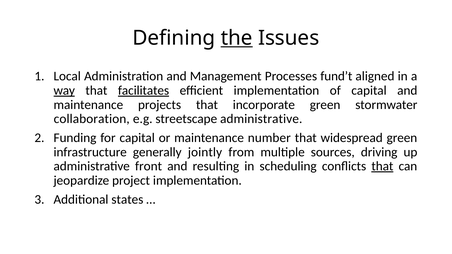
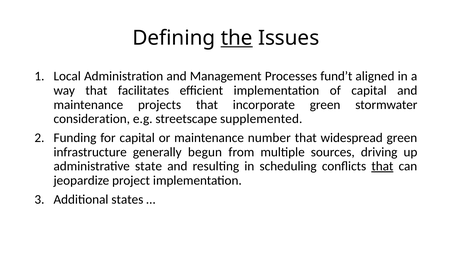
way underline: present -> none
facilitates underline: present -> none
collaboration: collaboration -> consideration
streetscape administrative: administrative -> supplemented
jointly: jointly -> begun
front: front -> state
